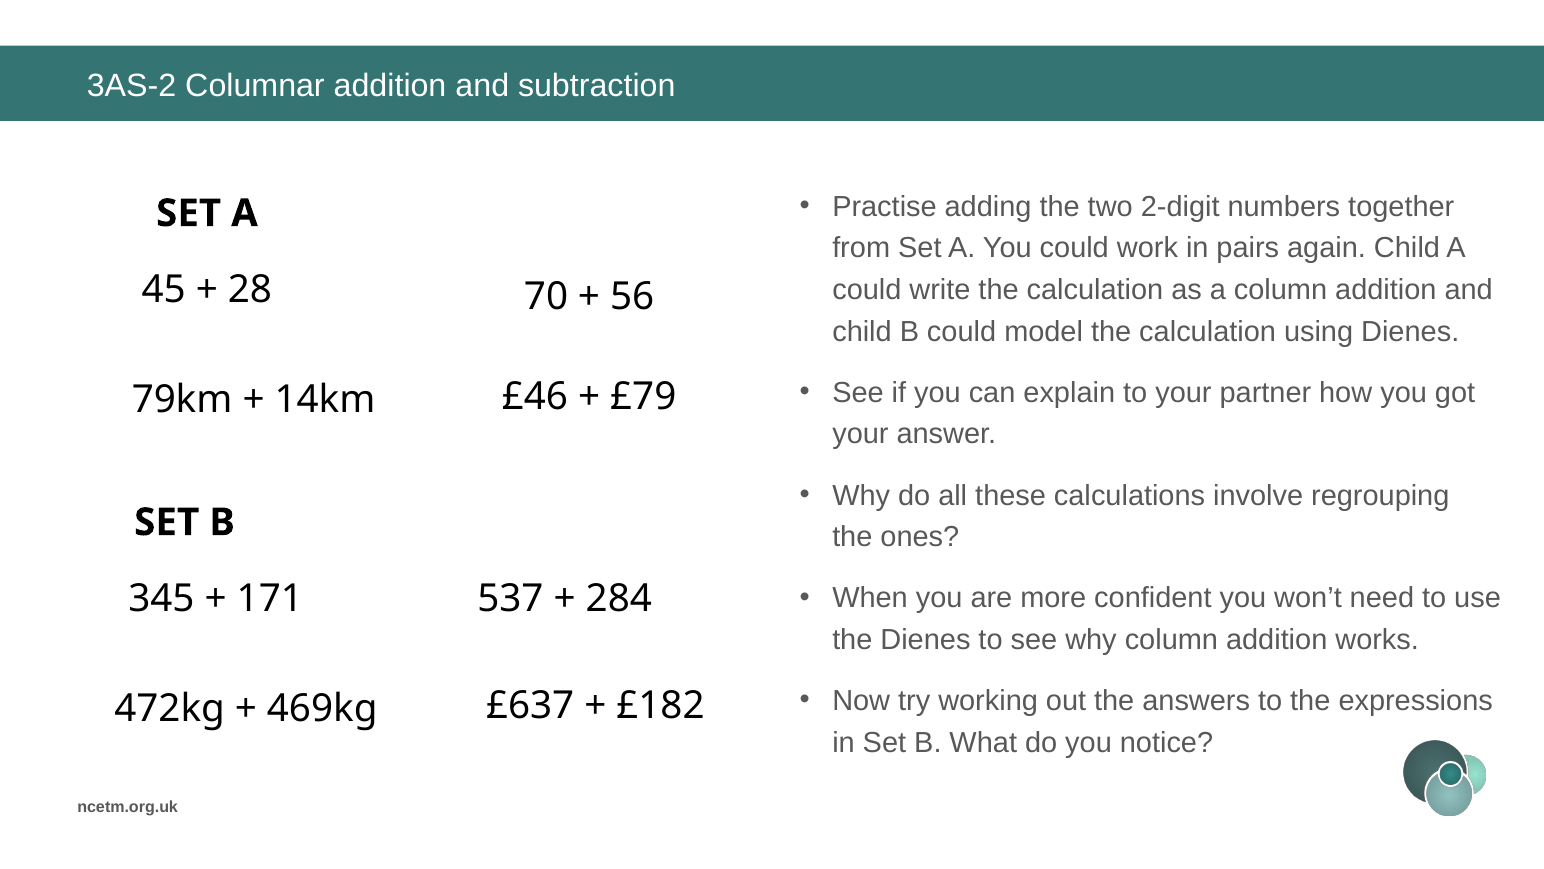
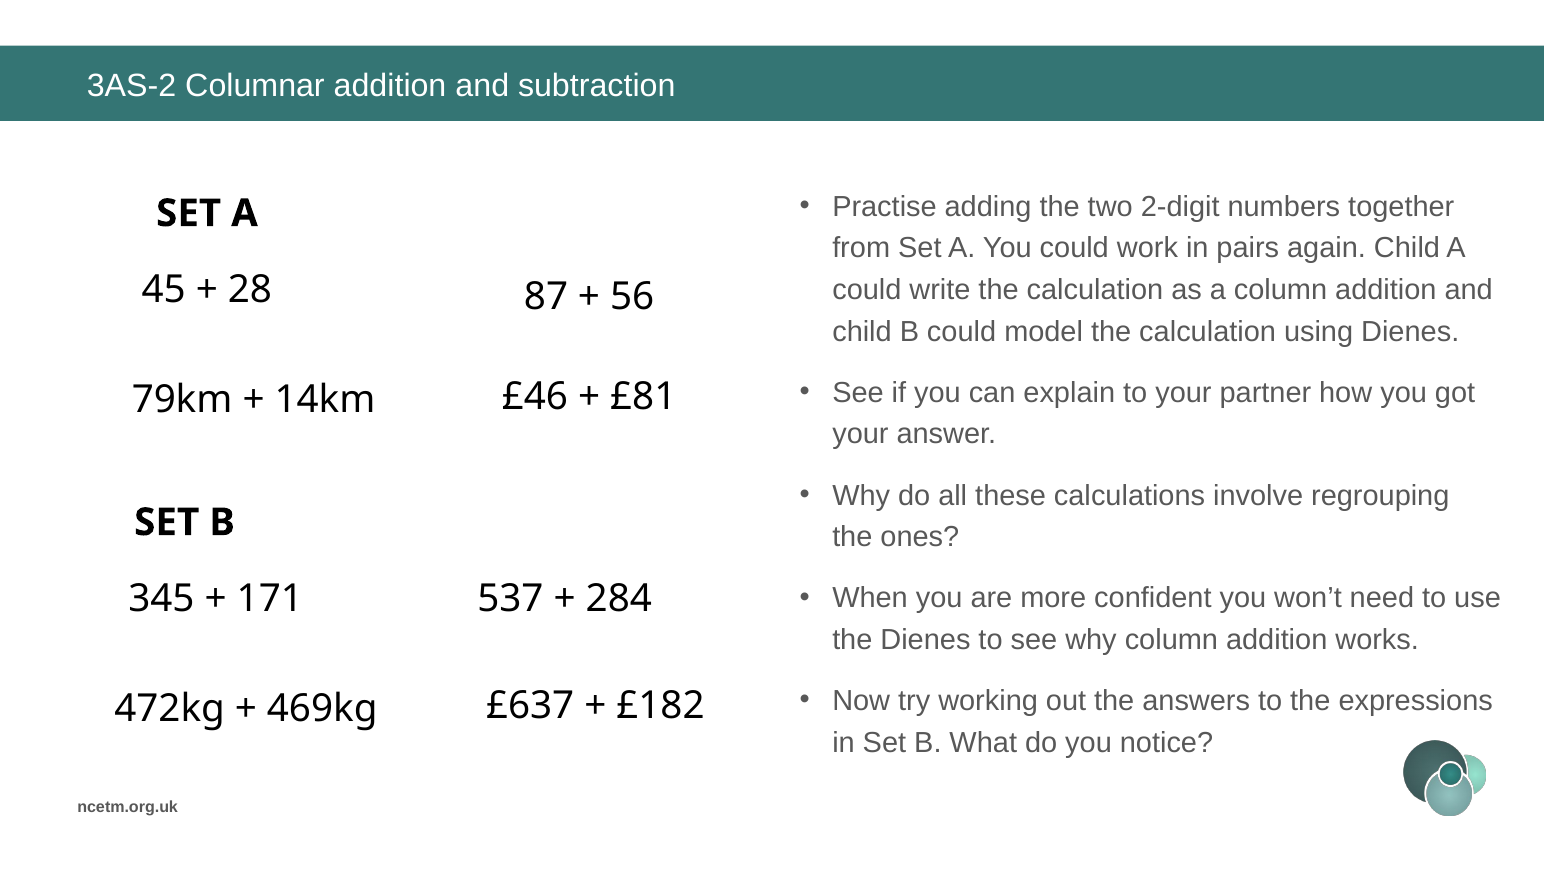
70: 70 -> 87
£79: £79 -> £81
